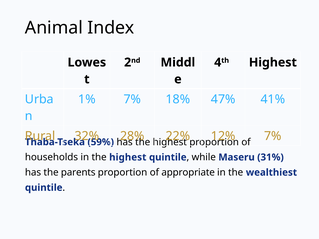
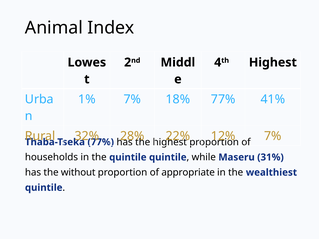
18% 47%: 47% -> 77%
59% at (101, 142): 59% -> 77%
in the highest: highest -> quintile
parents: parents -> without
